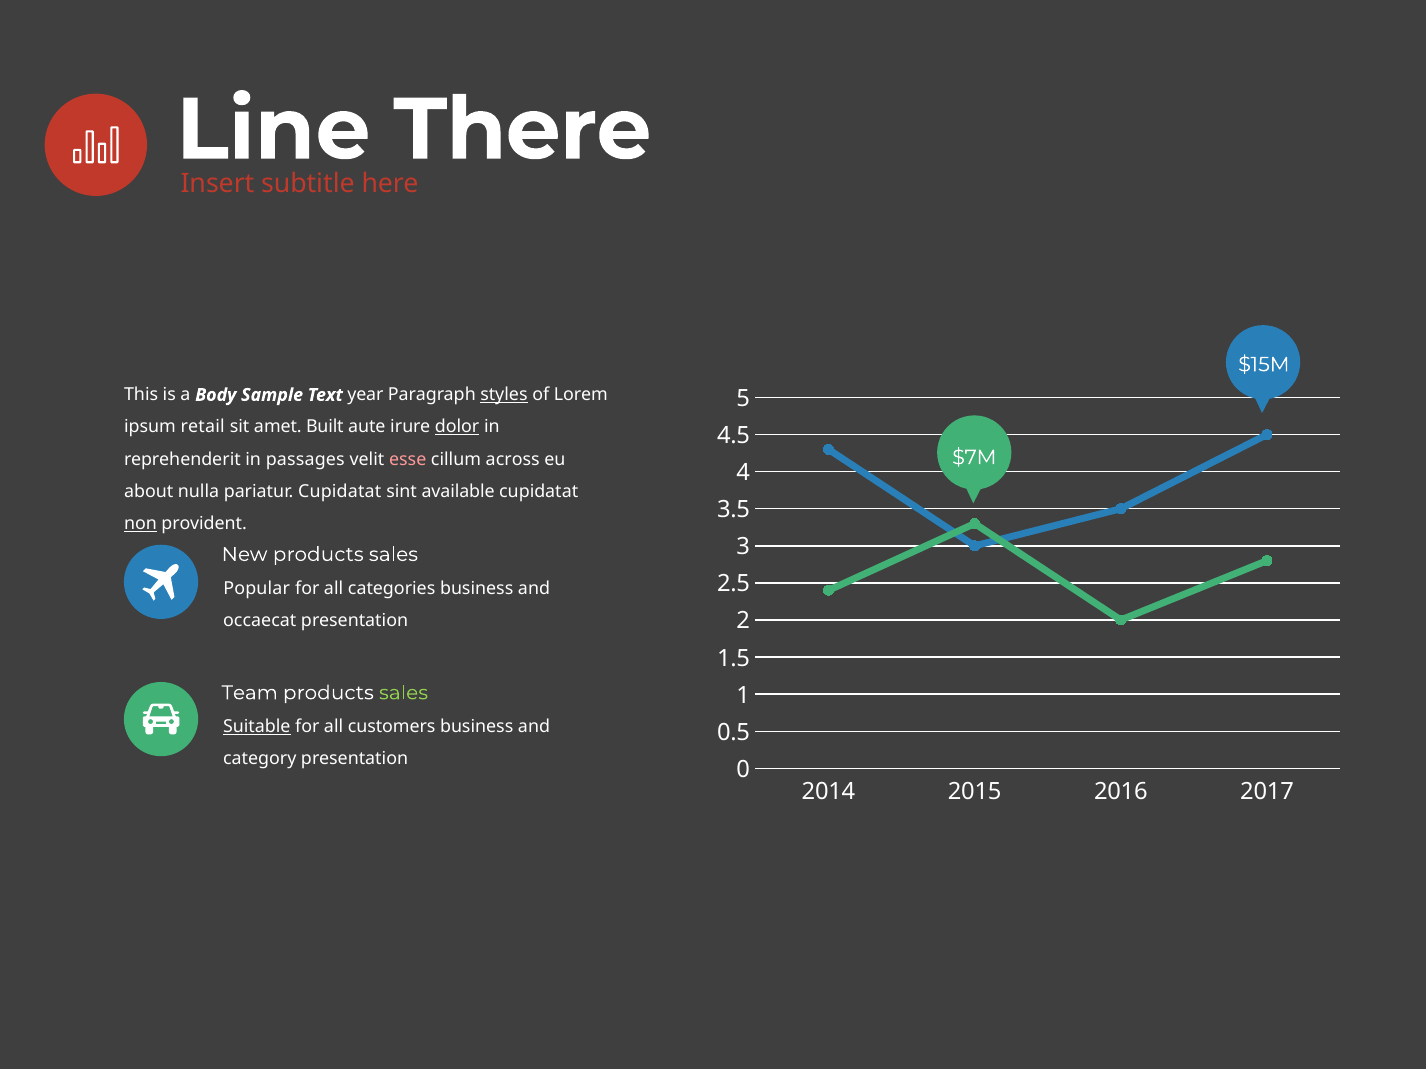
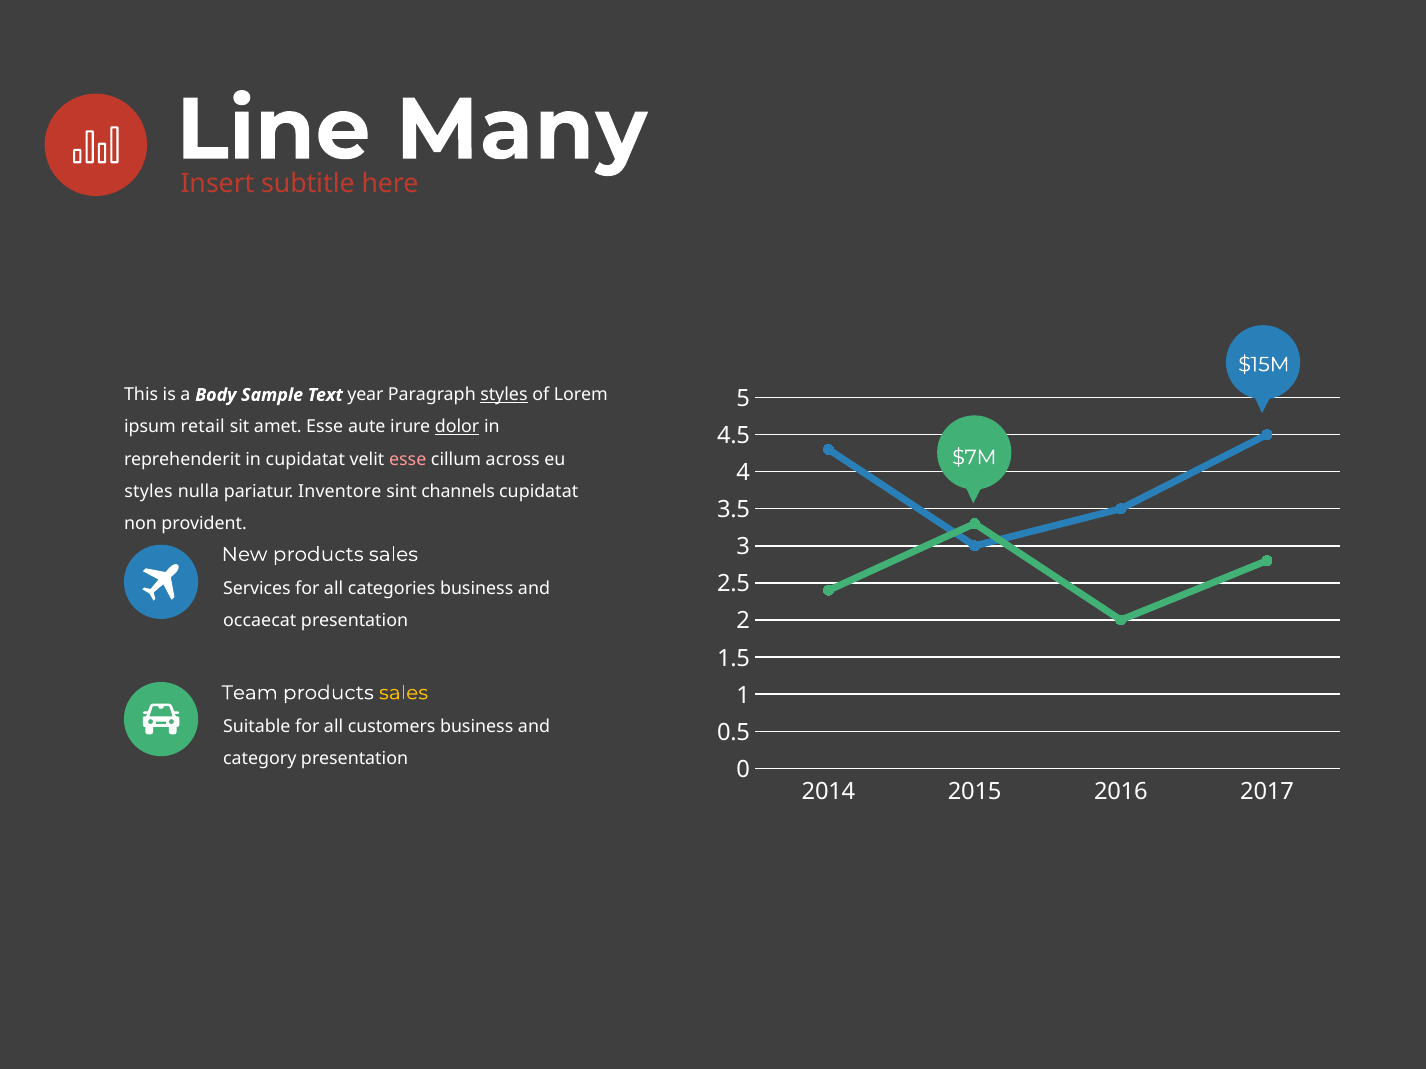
There: There -> Many
amet Built: Built -> Esse
in passages: passages -> cupidatat
about at (149, 492): about -> styles
pariatur Cupidatat: Cupidatat -> Inventore
available: available -> channels
non underline: present -> none
Popular: Popular -> Services
sales at (404, 693) colour: light green -> yellow
Suitable underline: present -> none
